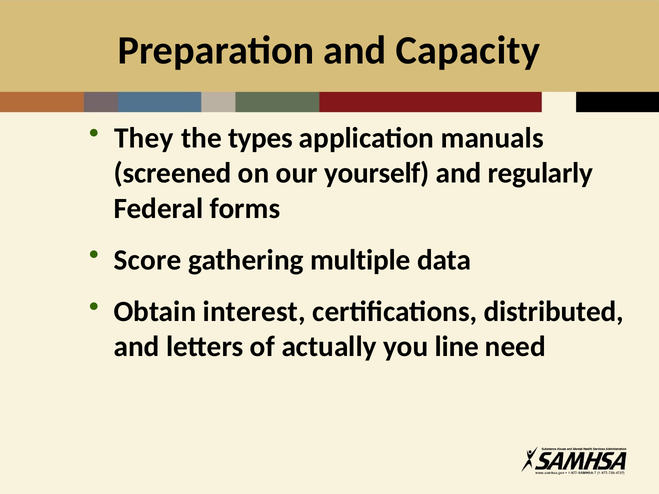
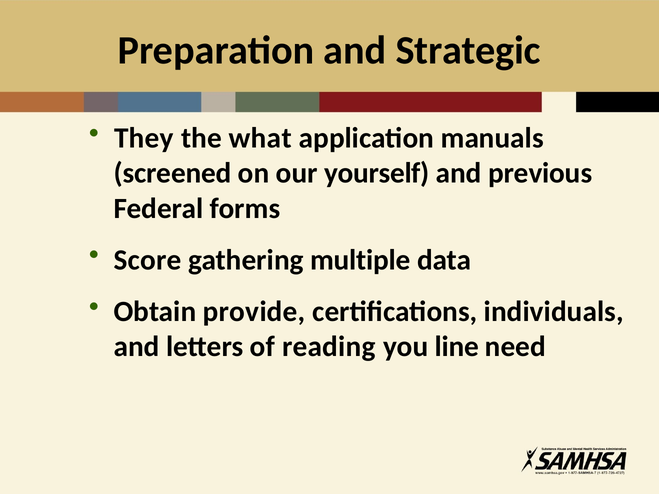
Capacity: Capacity -> Strategic
types: types -> what
regularly: regularly -> previous
interest: interest -> provide
distributed: distributed -> individuals
actually: actually -> reading
